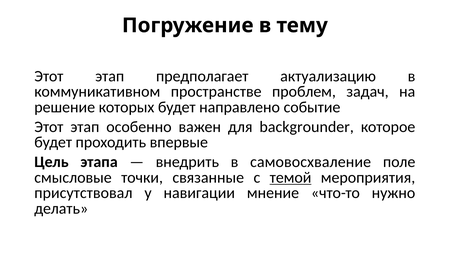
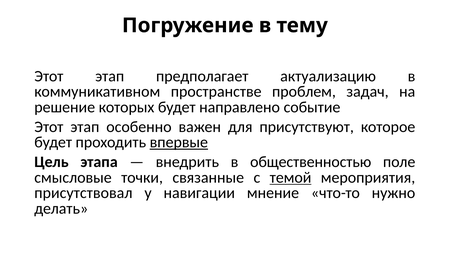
backgrounder: backgrounder -> присутствуют
впервые underline: none -> present
самовосхваление: самовосхваление -> общественностью
